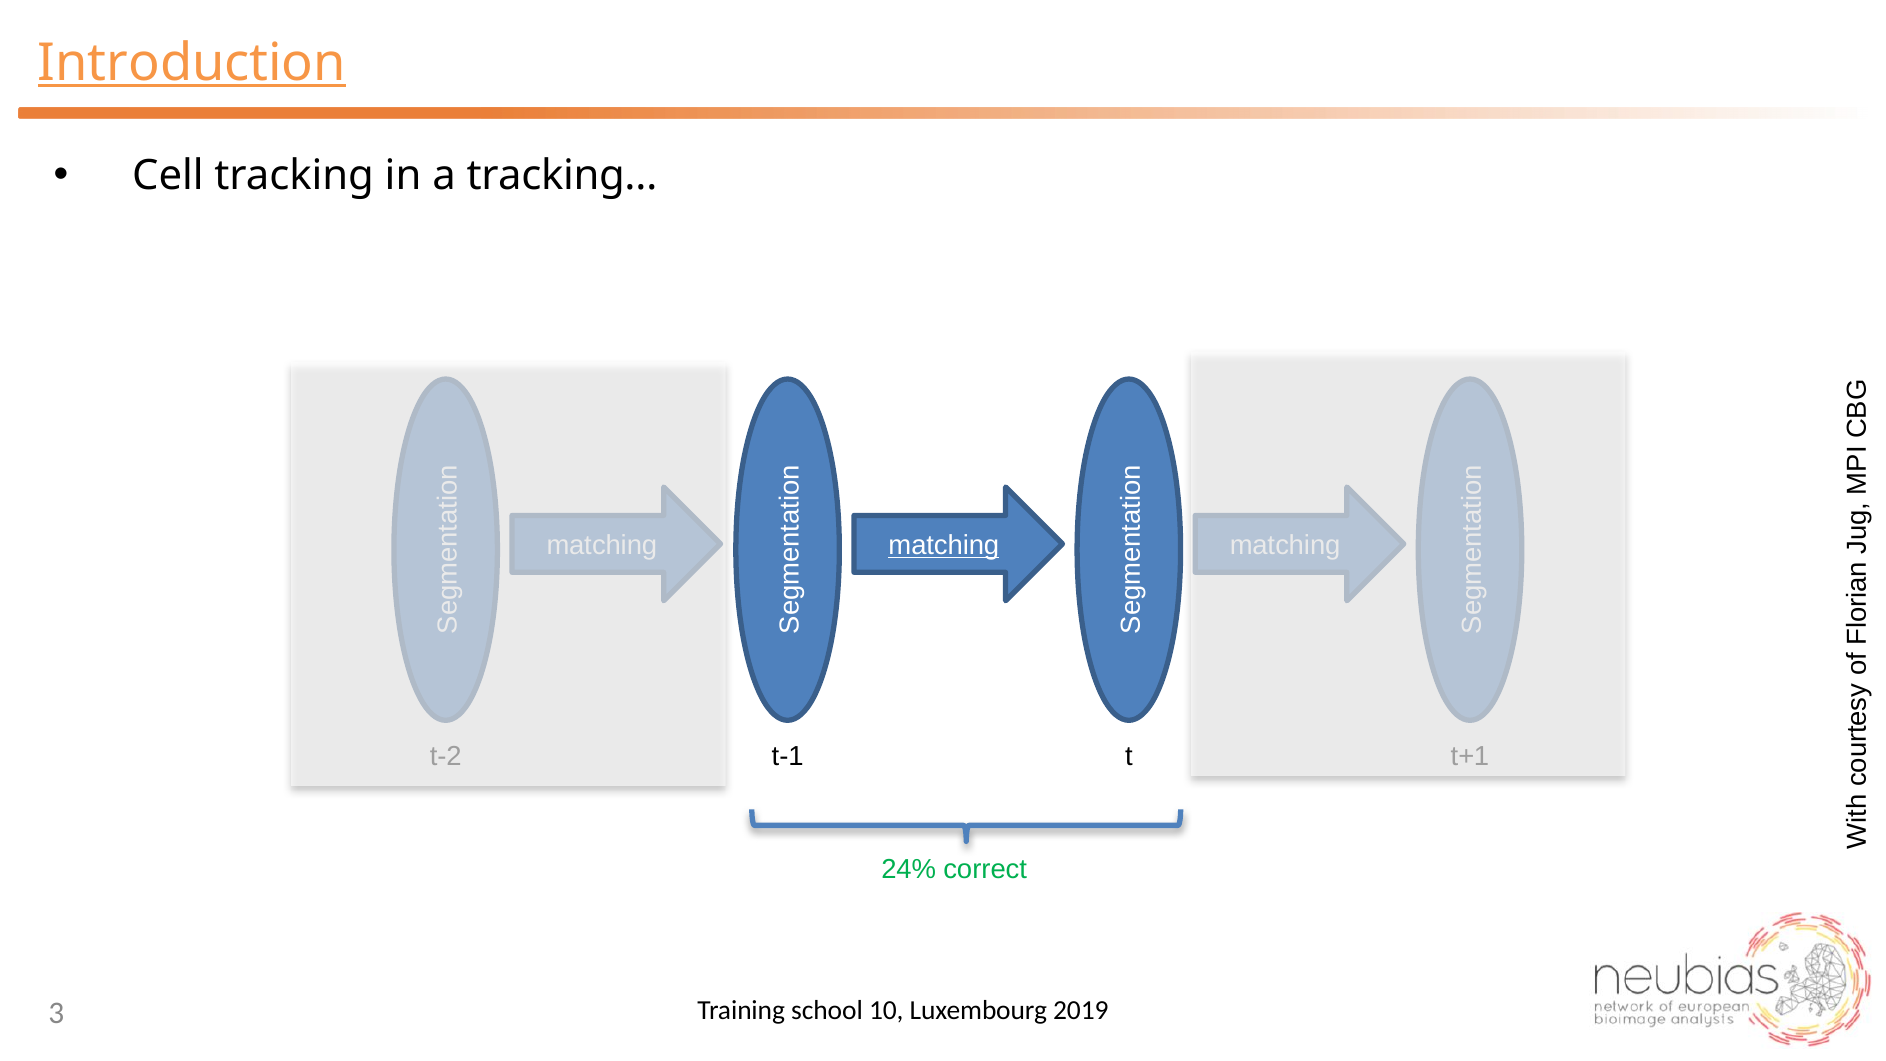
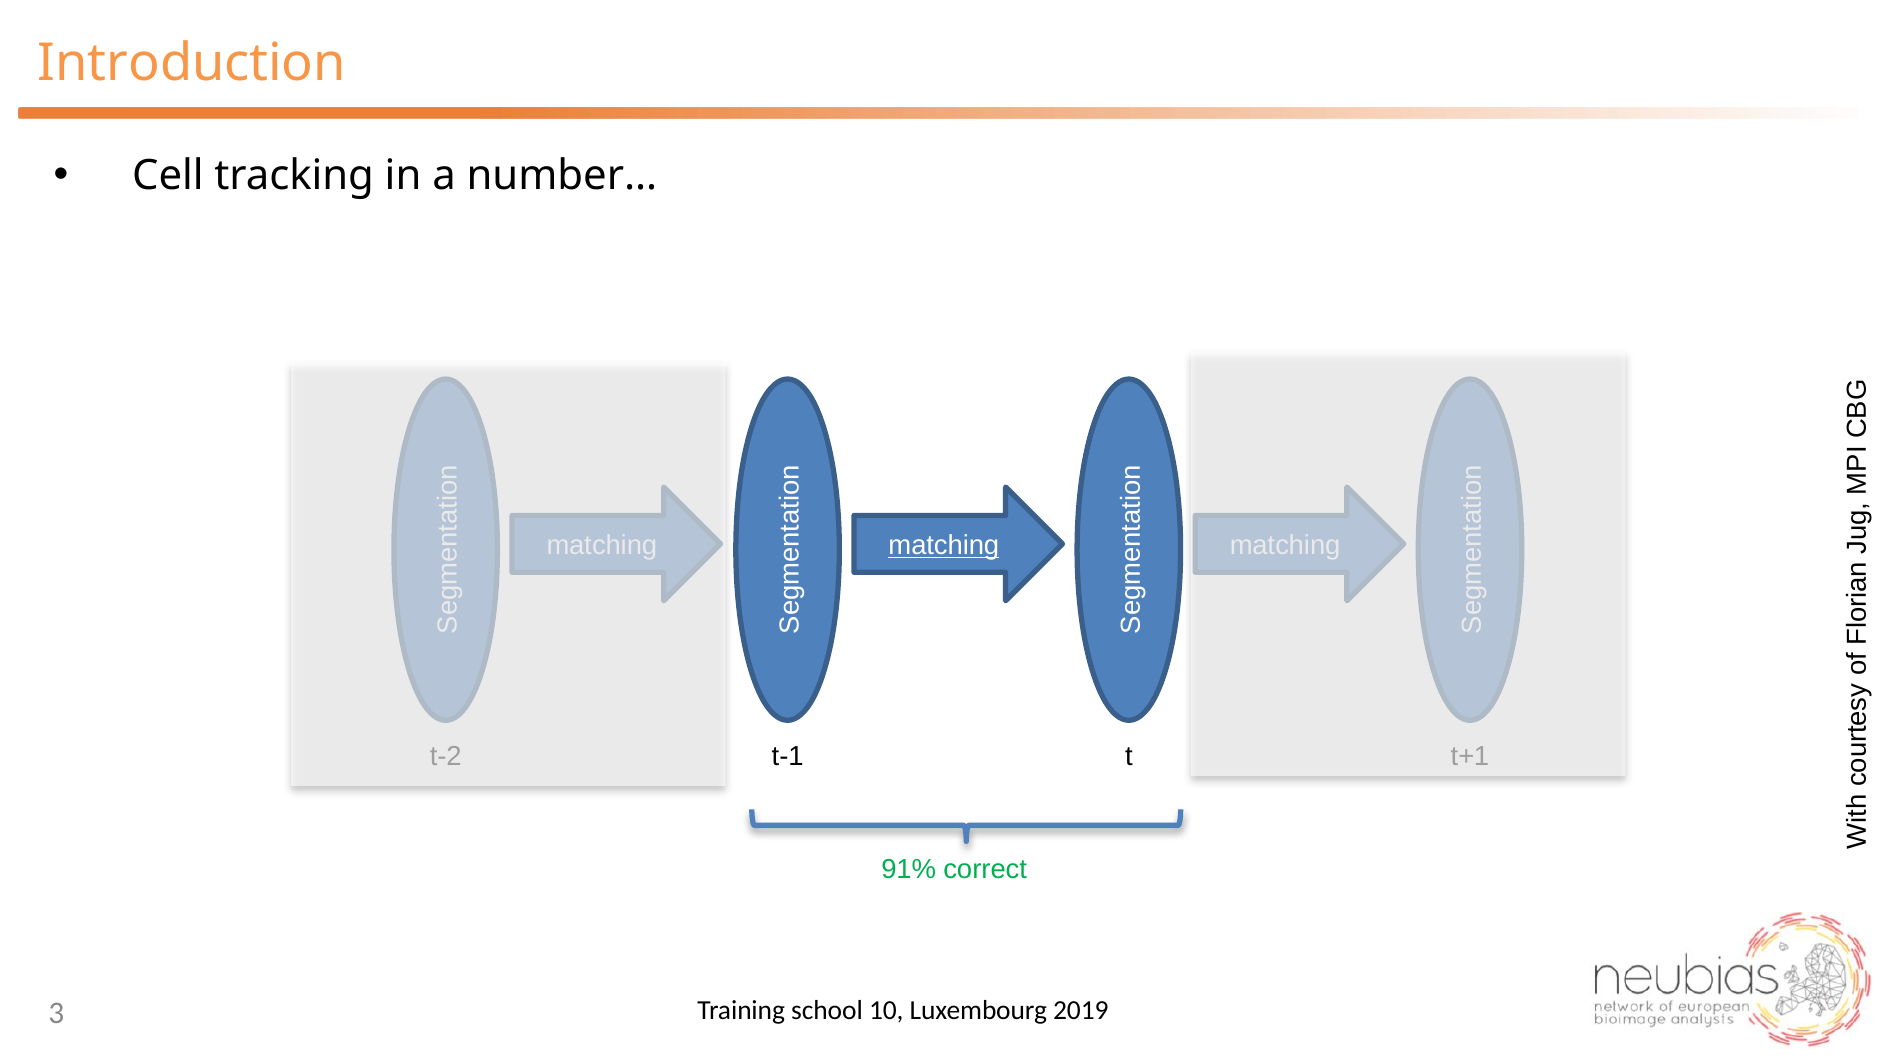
Introduction underline: present -> none
tracking…: tracking… -> number…
24%: 24% -> 91%
